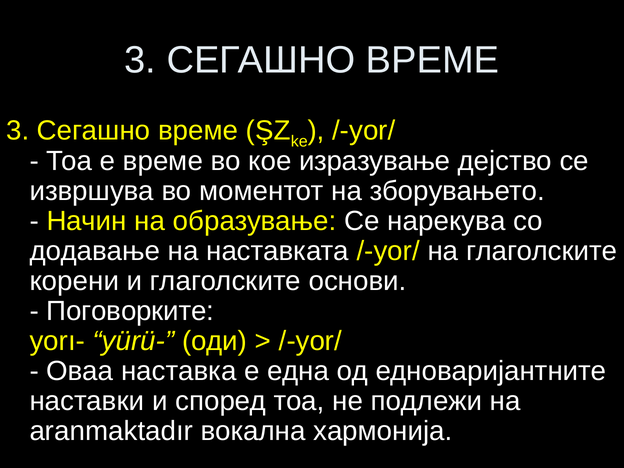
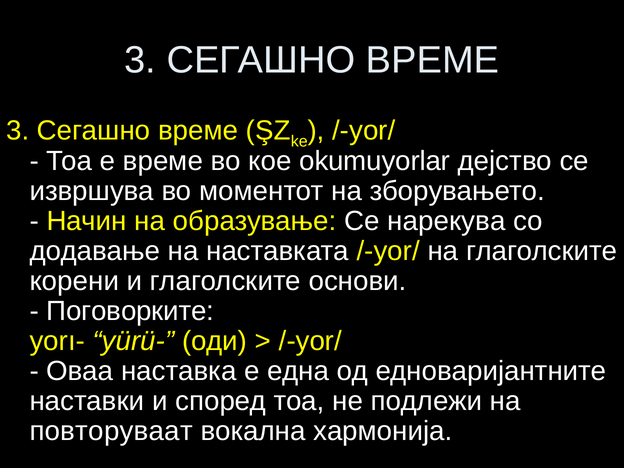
изразување: изразување -> okumuyorlar
aranmaktadır: aranmaktadır -> повторуваат
